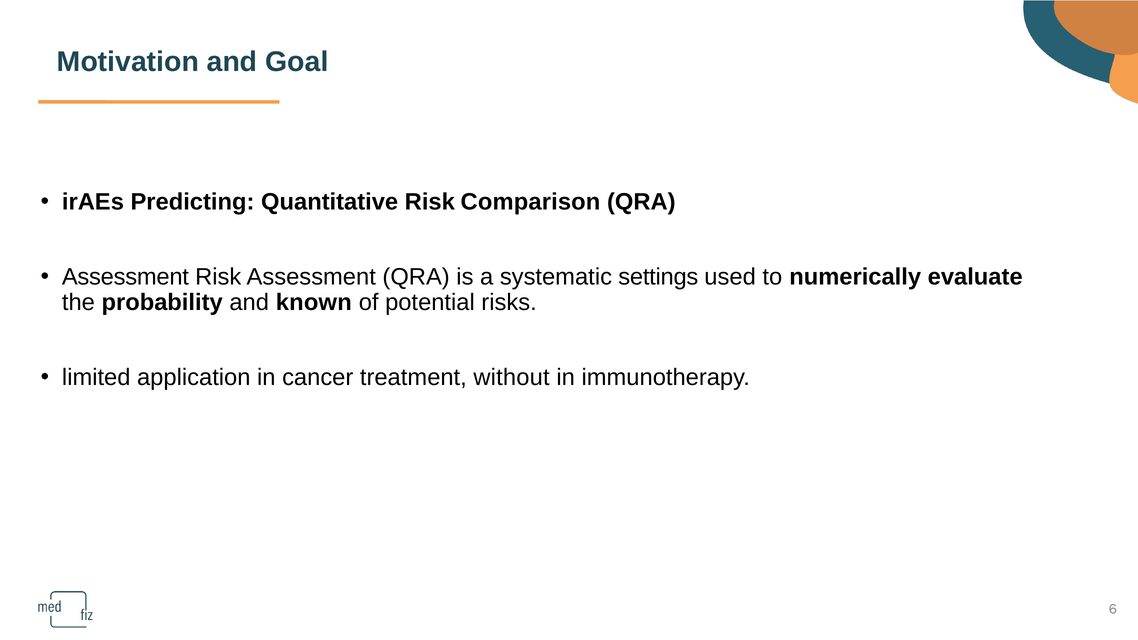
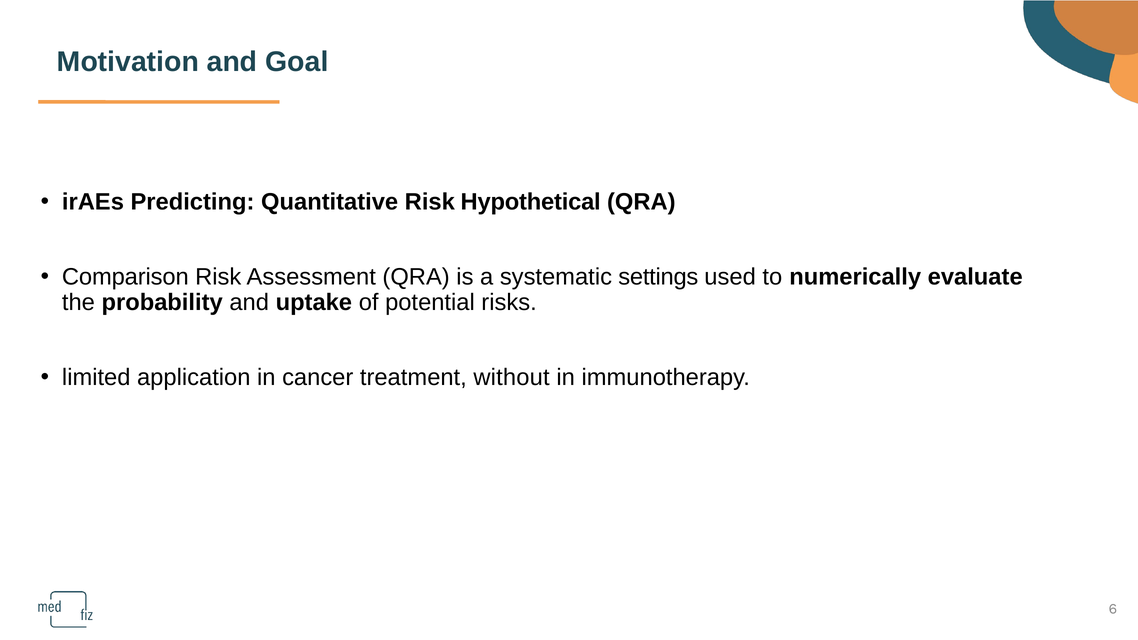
Comparison: Comparison -> Hypothetical
Assessment at (125, 277): Assessment -> Comparison
known: known -> uptake
